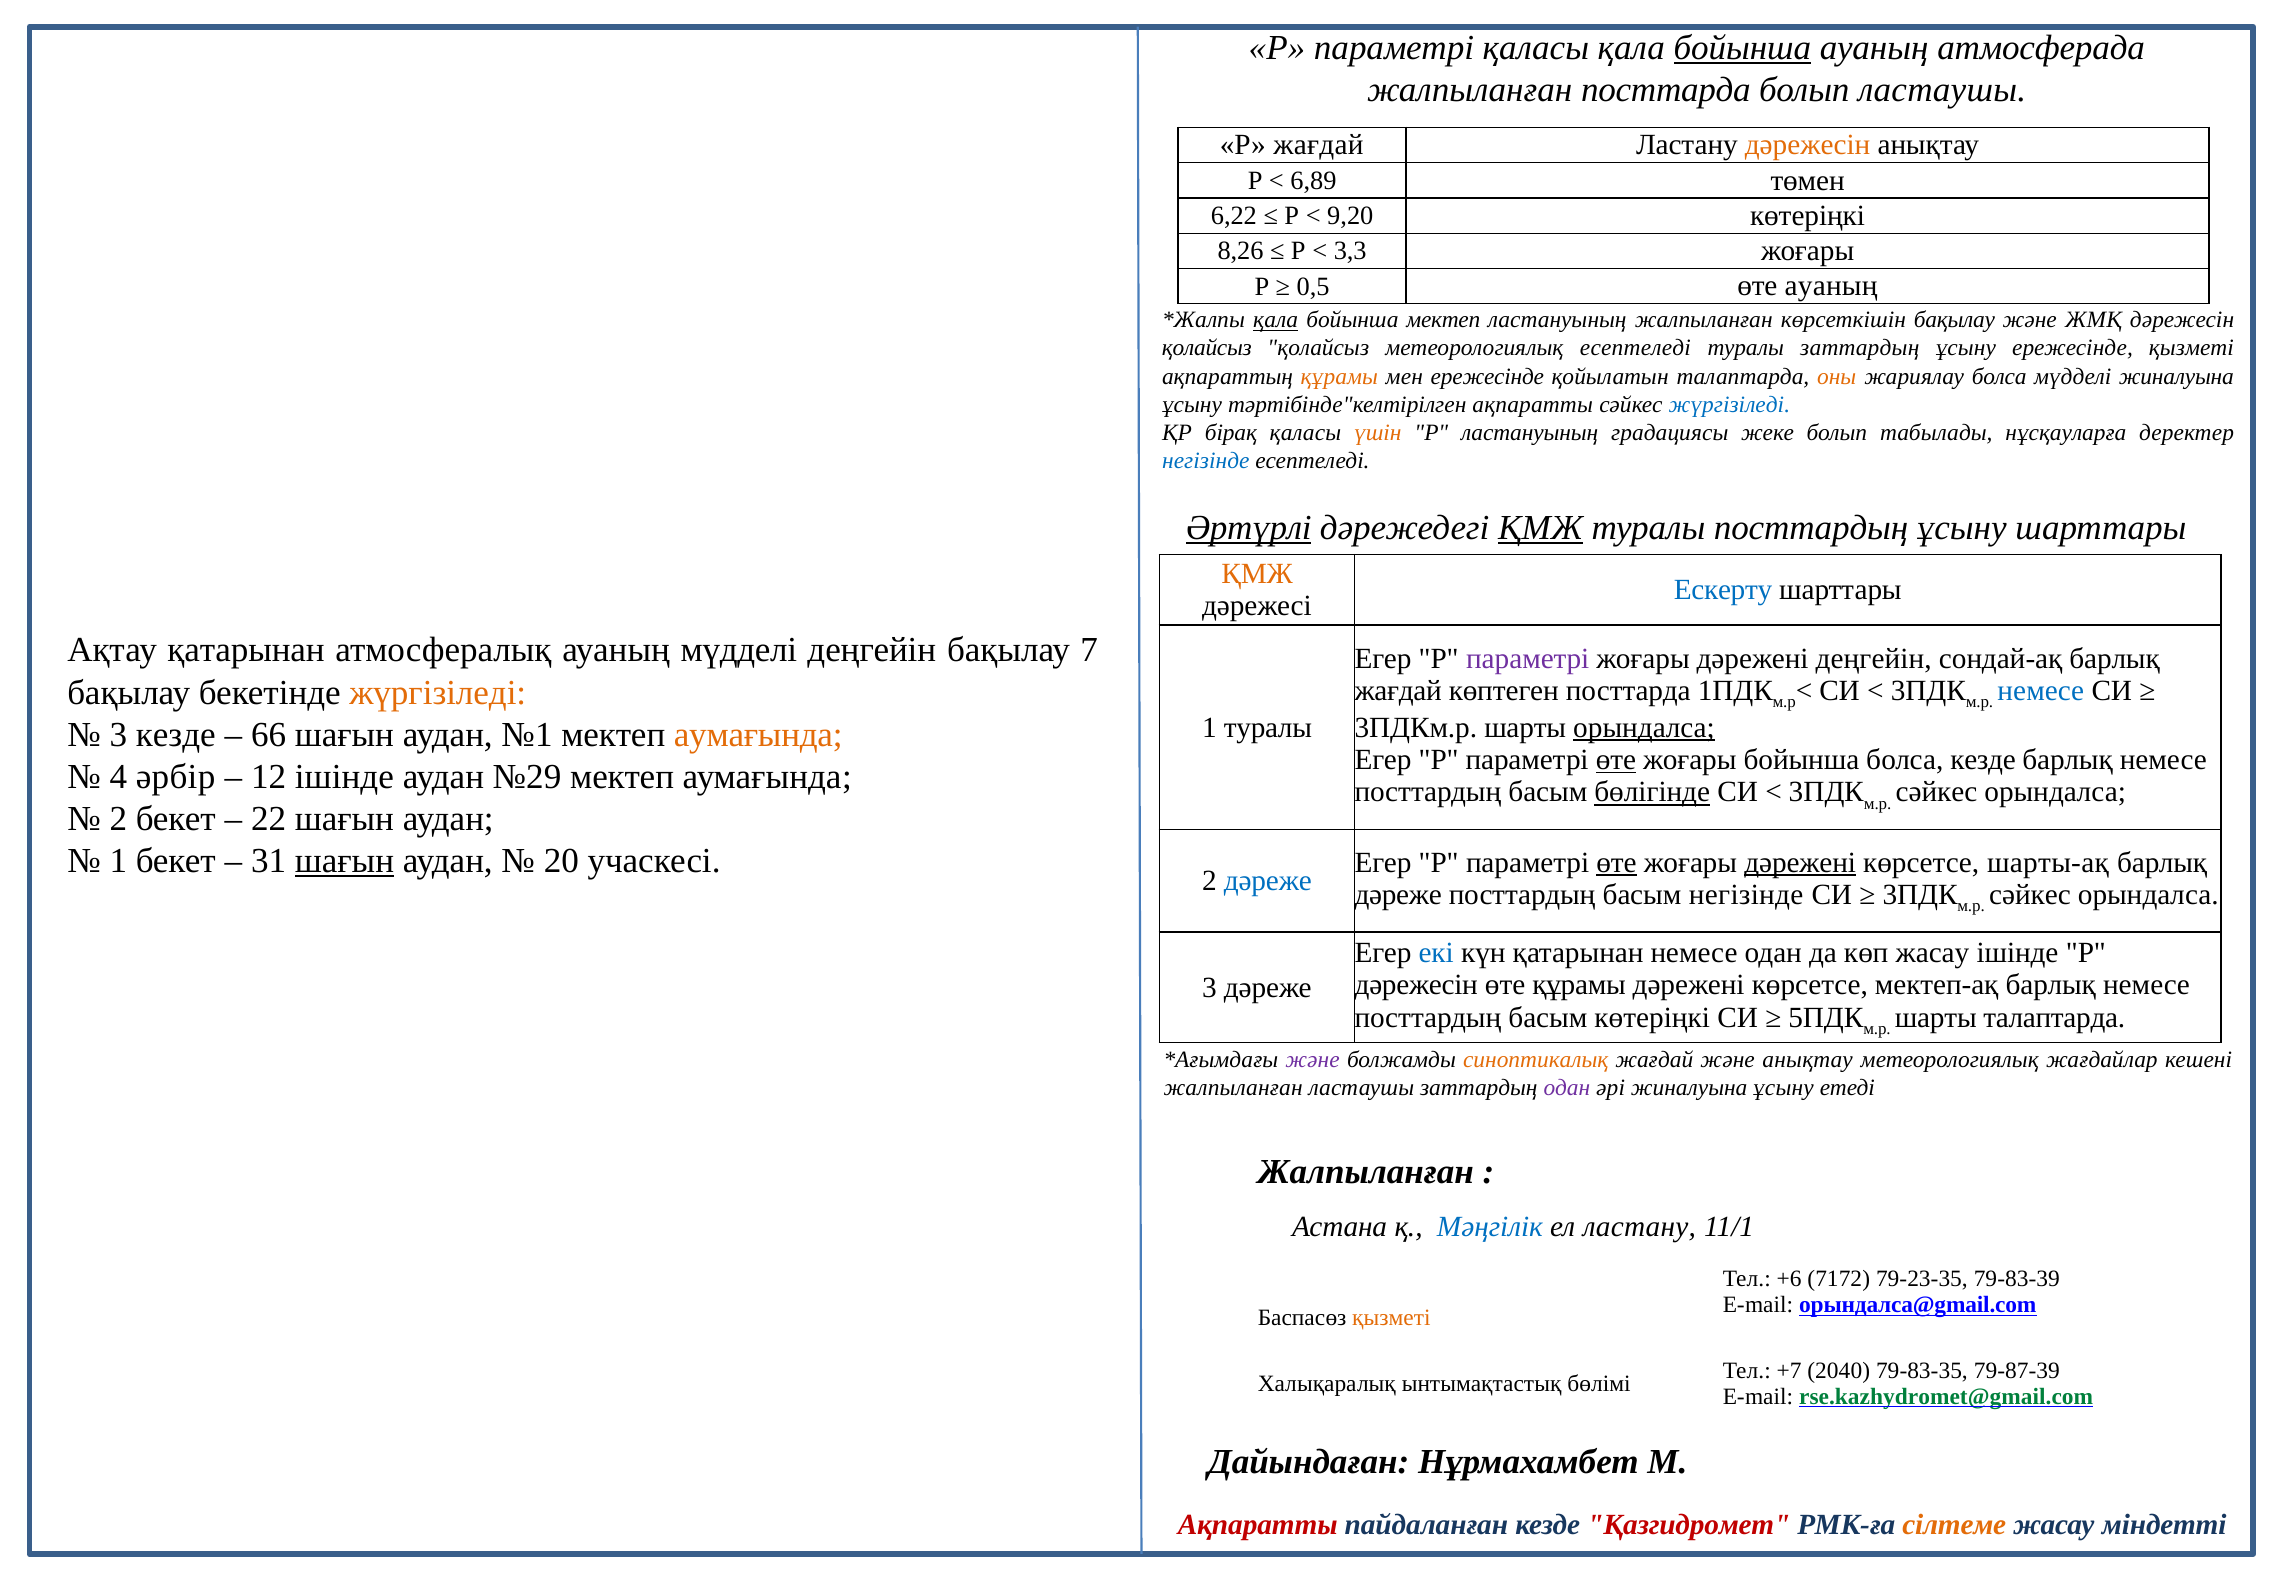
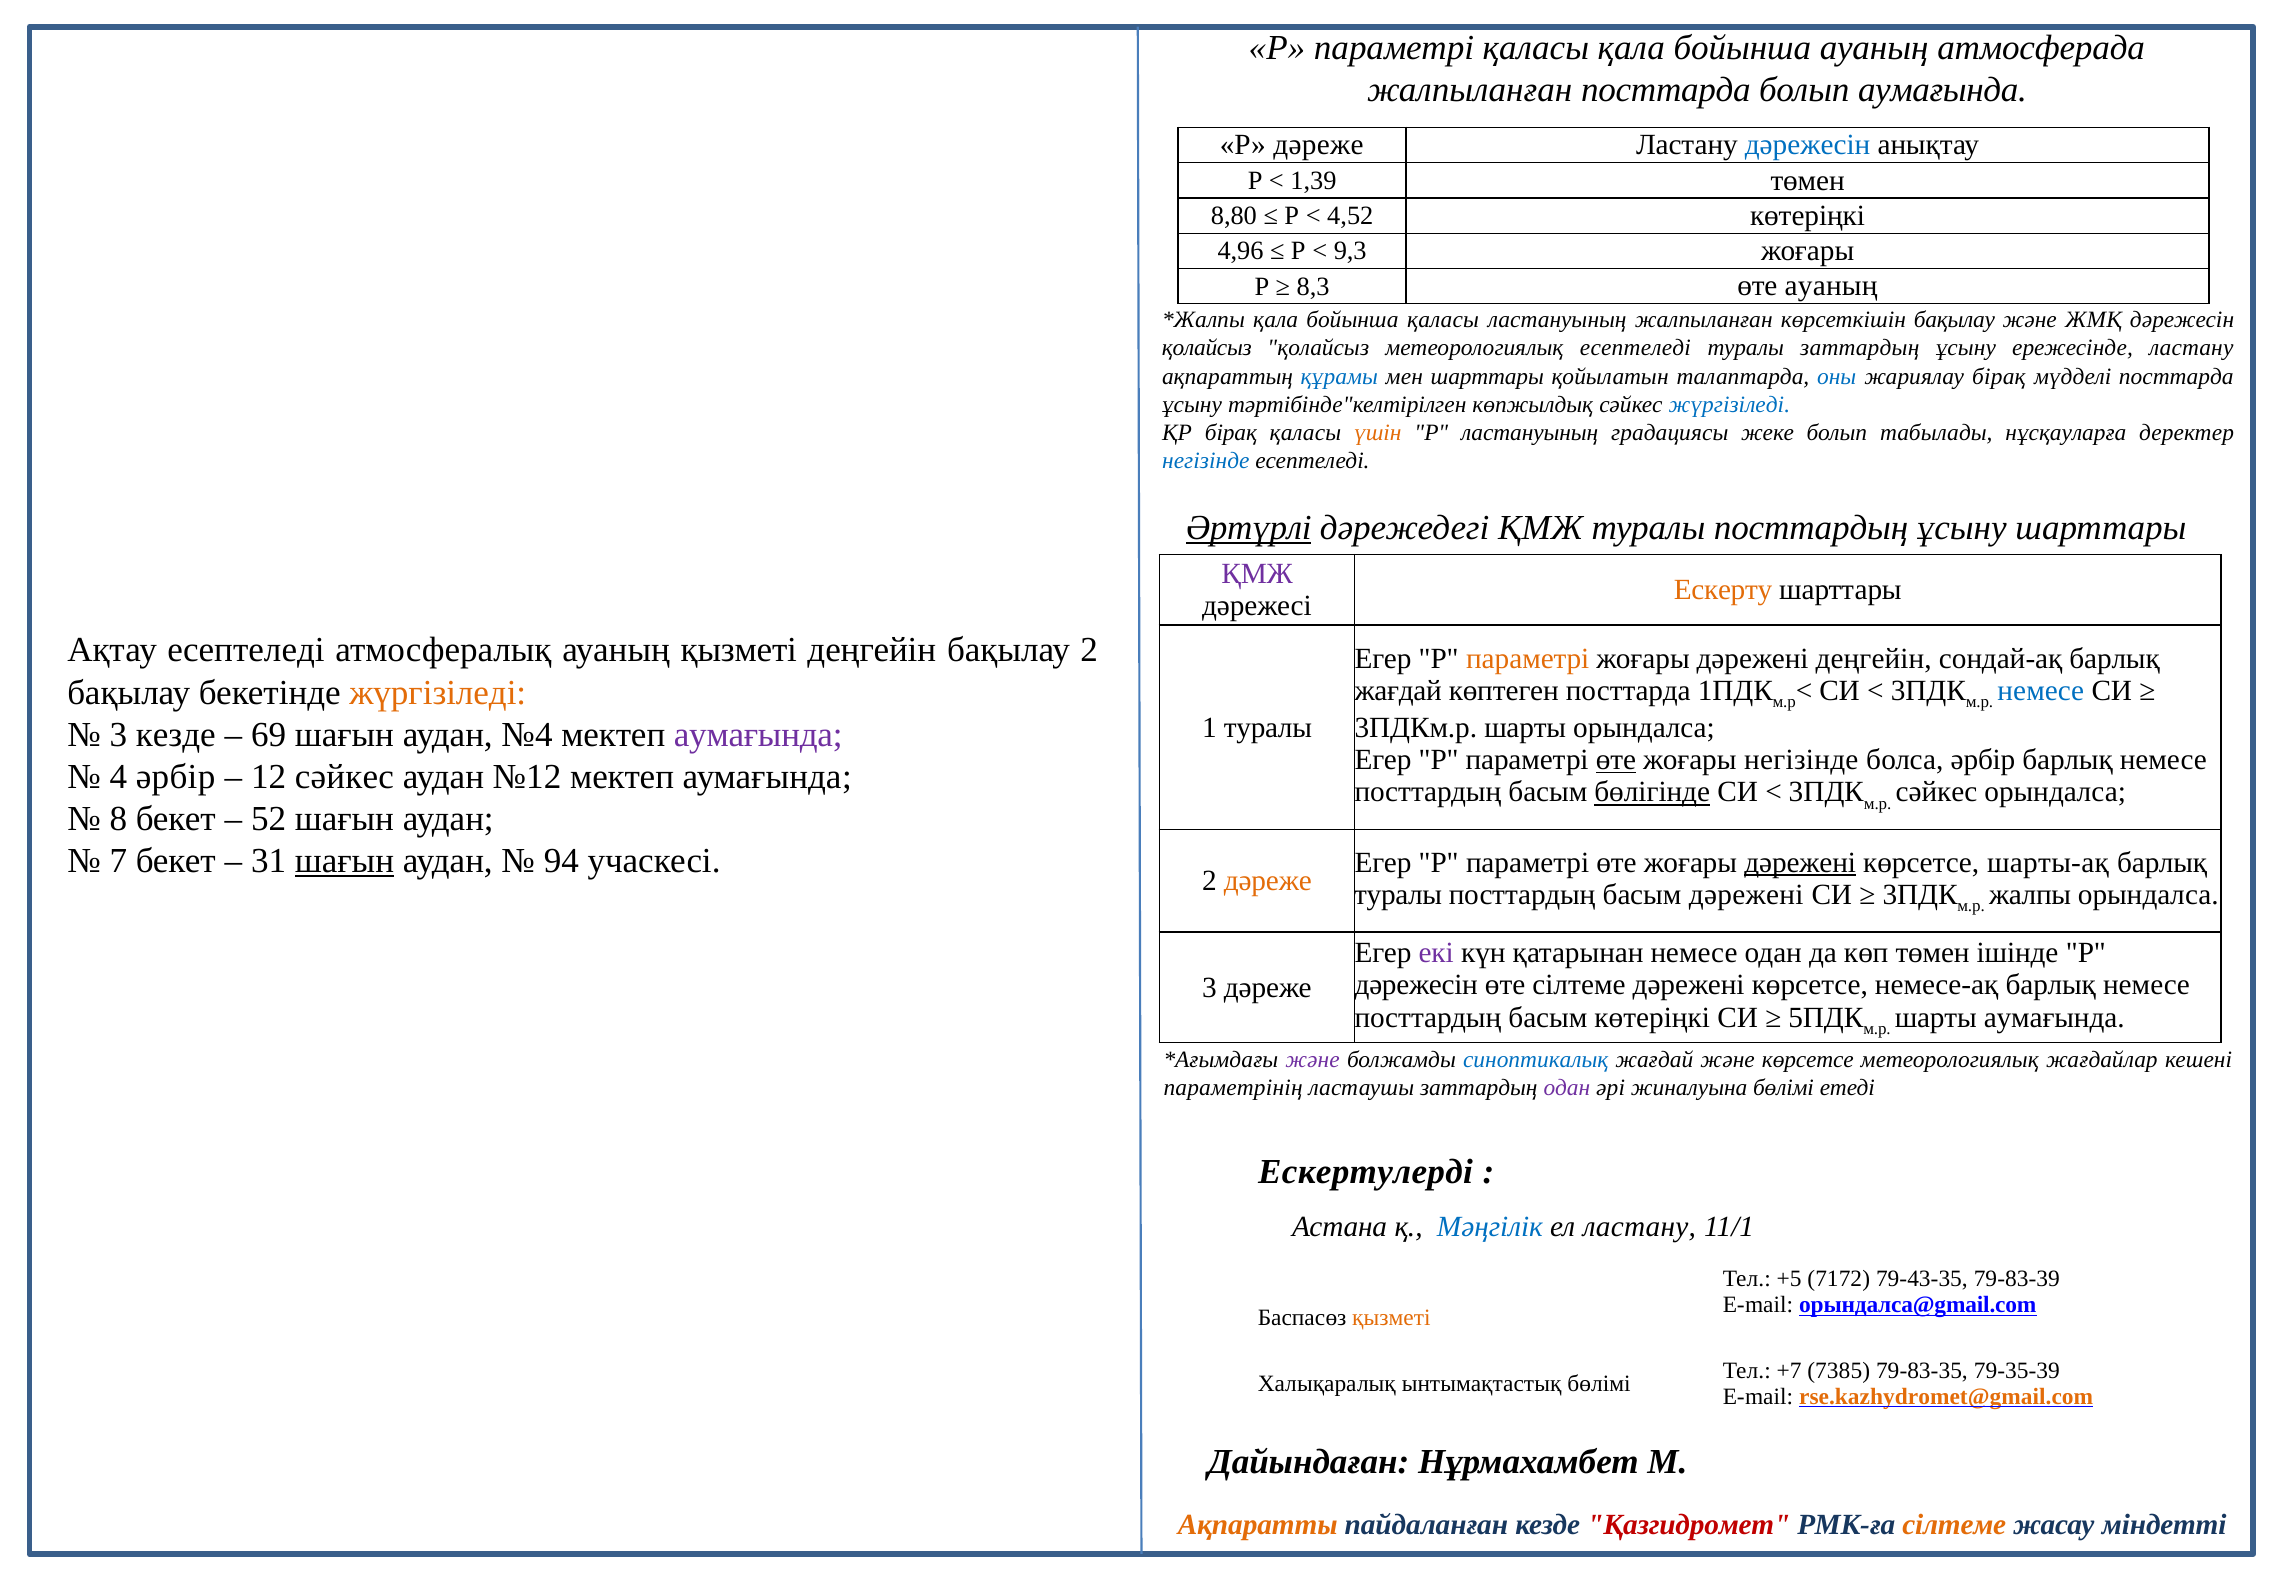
бойынша at (1742, 48) underline: present -> none
болып ластаушы: ластаушы -> аумағында
Р жағдай: жағдай -> дәреже
дәрежесін at (1808, 145) colour: orange -> blue
6,89: 6,89 -> 1,39
6,22: 6,22 -> 8,80
9,20: 9,20 -> 4,52
8,26: 8,26 -> 4,96
3,3: 3,3 -> 9,3
0,5: 0,5 -> 8,3
қала at (1276, 320) underline: present -> none
бойынша мектеп: мектеп -> қаласы
ережесінде қызметі: қызметі -> ластану
құрамы at (1339, 376) colour: orange -> blue
мен ережесінде: ережесінде -> шарттары
оны colour: orange -> blue
жариялау болса: болса -> бірақ
мүдделі жиналуына: жиналуына -> посттарда
тәртібінде"келтірілген ақпаратты: ақпаратты -> көпжылдық
ҚМЖ at (1541, 528) underline: present -> none
ҚМЖ at (1257, 574) colour: orange -> purple
Ескерту colour: blue -> orange
Ақтау қатарынан: қатарынан -> есептеледі
ауаның мүдделі: мүдделі -> қызметі
бақылау 7: 7 -> 2
параметрі at (1528, 658) colour: purple -> orange
орындалса at (1644, 727) underline: present -> none
66: 66 -> 69
№1: №1 -> №4
аумағында at (758, 734) colour: orange -> purple
жоғары бойынша: бойынша -> негізінде
болса кезде: кезде -> әрбір
12 ішінде: ішінде -> сәйкес
№29: №29 -> №12
2 at (118, 819): 2 -> 8
22: 22 -> 52
1 at (118, 861): 1 -> 7
20: 20 -> 94
өте at (1616, 862) underline: present -> none
дәреже at (1268, 881) colour: blue -> orange
дәреже at (1398, 895): дәреже -> туралы
басым негізінде: негізінде -> дәрежені
сәйкес at (2030, 895): сәйкес -> жалпы
екі colour: blue -> purple
көп жасау: жасау -> төмен
өте құрамы: құрамы -> сілтеме
мектеп-ақ: мектеп-ақ -> немесе-ақ
шарты талаптарда: талаптарда -> аумағында
синоптикалық colour: orange -> blue
және анықтау: анықтау -> көрсетсе
жалпыланған at (1233, 1088): жалпыланған -> параметрінің
әрі жиналуына ұсыну: ұсыну -> бөлімі
Жалпыланған at (1366, 1171): Жалпыланған -> Ескертулерді
+6: +6 -> +5
79-23-35: 79-23-35 -> 79-43-35
2040: 2040 -> 7385
79-87-39: 79-87-39 -> 79-35-39
rse.kazhydromet@gmail.com colour: green -> orange
Ақпаратты at (1258, 1525) colour: red -> orange
